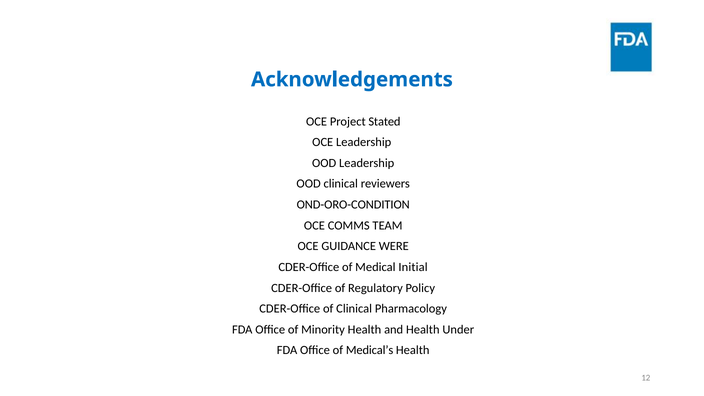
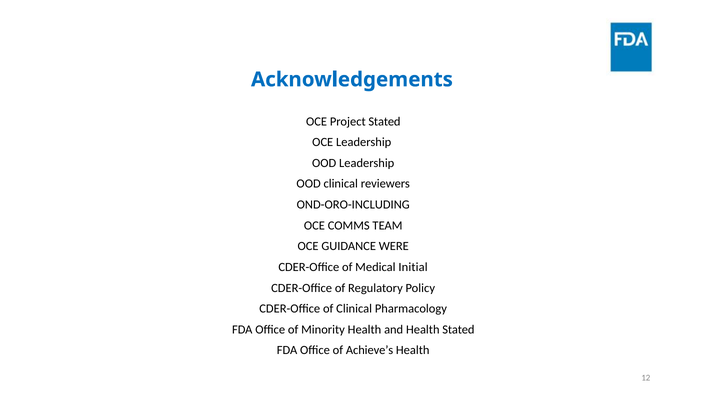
OND-ORO-CONDITION: OND-ORO-CONDITION -> OND-ORO-INCLUDING
Health Under: Under -> Stated
Medical’s: Medical’s -> Achieve’s
